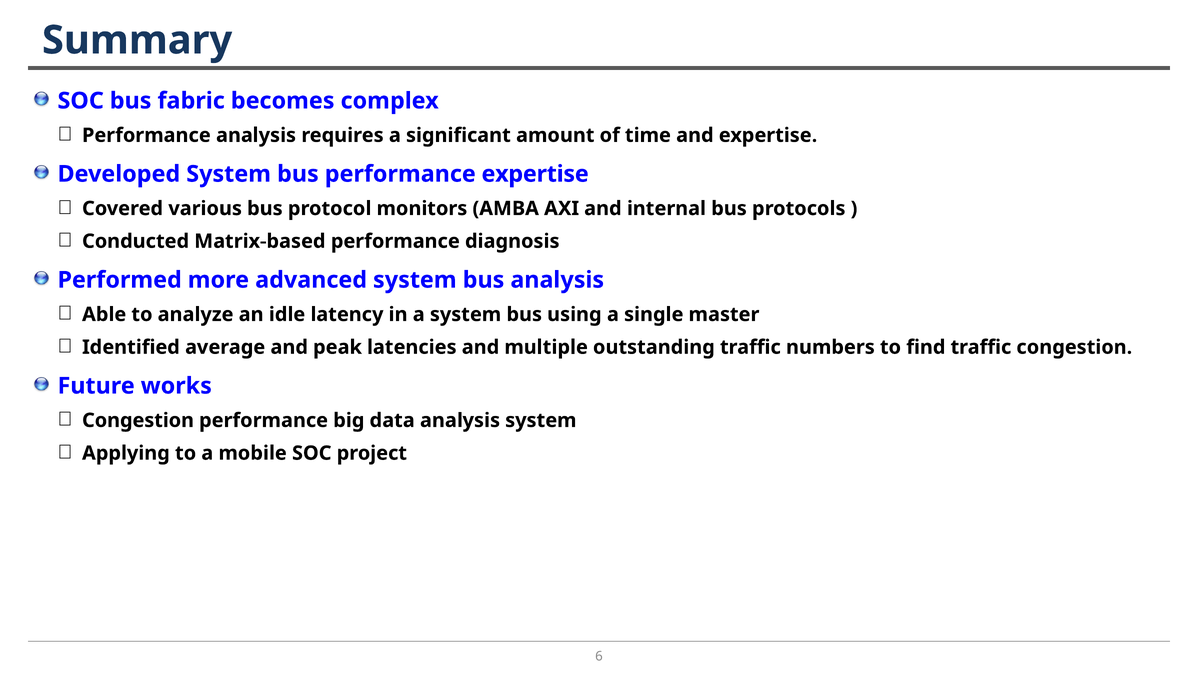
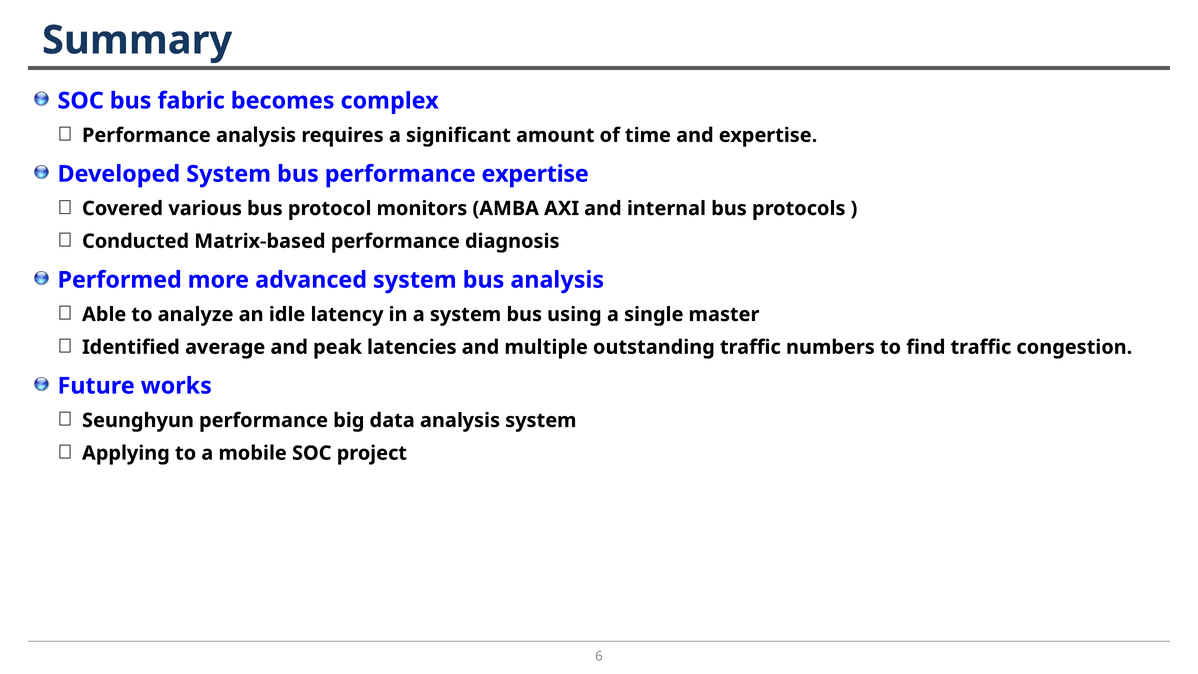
Congestion at (138, 420): Congestion -> Seunghyun
